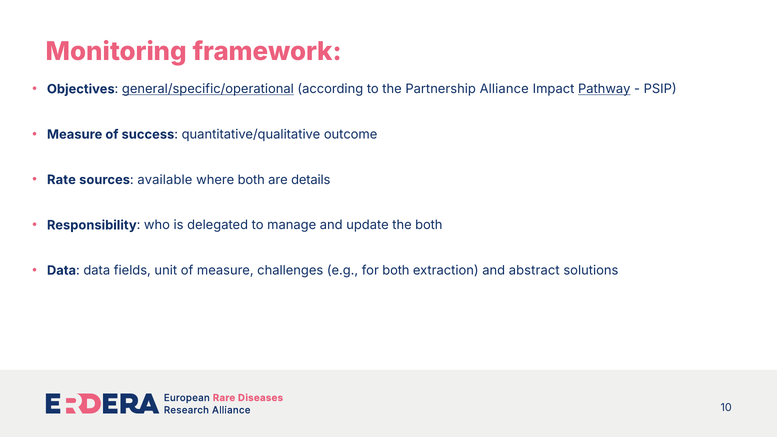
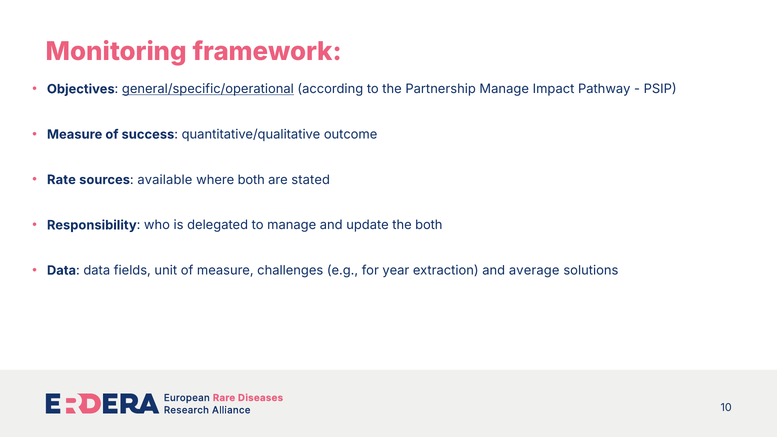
Partnership Alliance: Alliance -> Manage
Pathway underline: present -> none
details: details -> stated
for both: both -> year
abstract: abstract -> average
